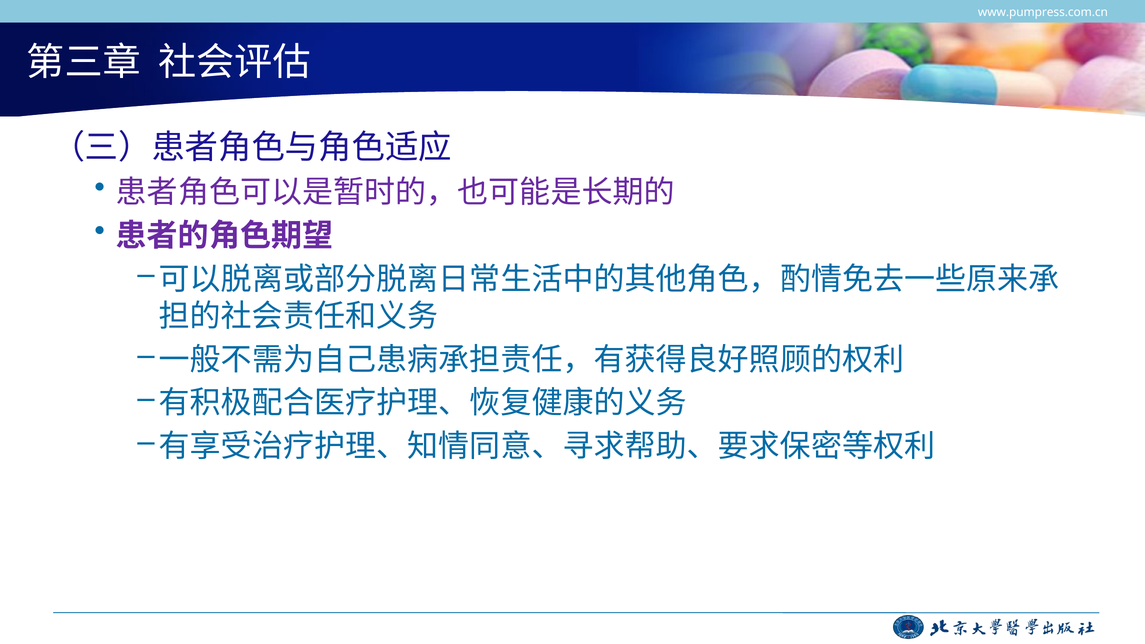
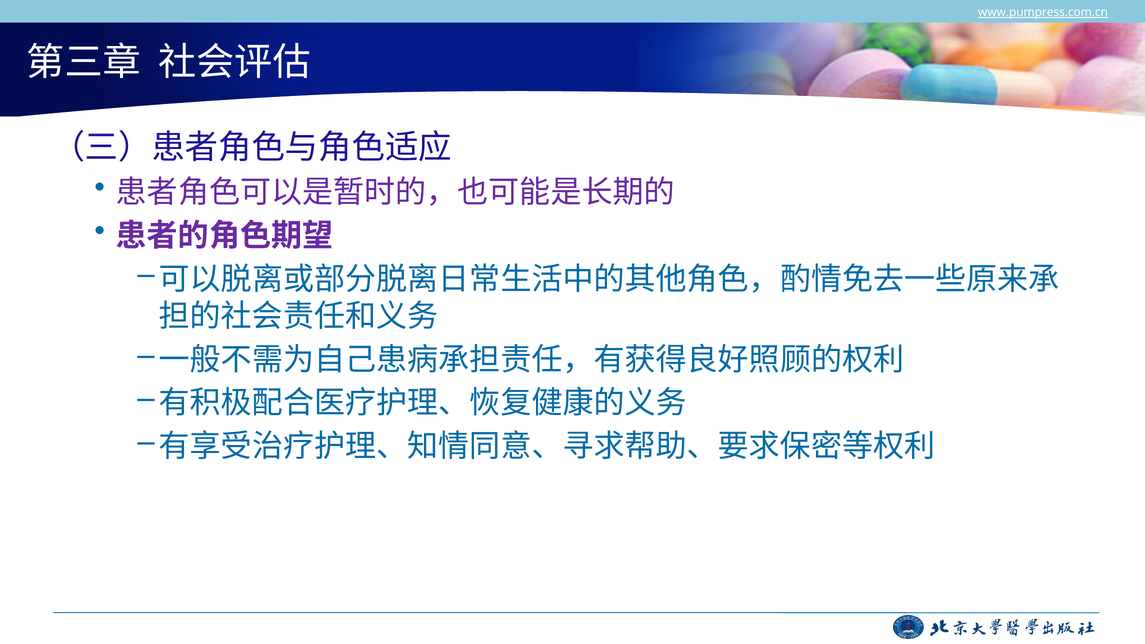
www.pumpress.com.cn underline: none -> present
